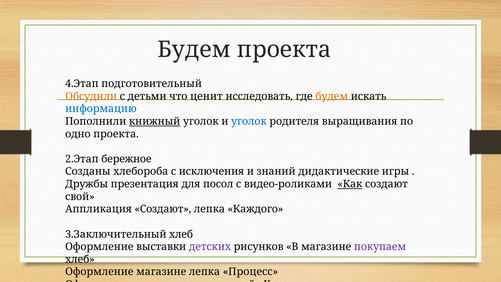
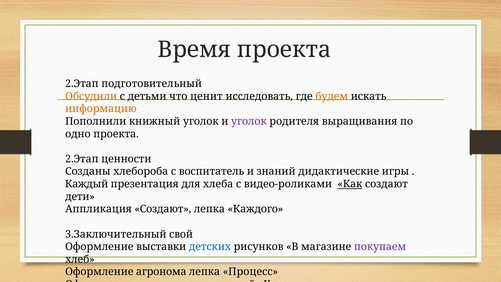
Будем at (194, 50): Будем -> Время
4.Этап at (82, 84): 4.Этап -> 2.Этап
информацию colour: blue -> orange
книжный underline: present -> none
уголок at (249, 121) colour: blue -> purple
бережное: бережное -> ценности
исключения: исключения -> воспитатель
Дружбы: Дружбы -> Каждый
посол: посол -> хлеба
свой: свой -> дети
3.Заключительный хлеб: хлеб -> свой
детских colour: purple -> blue
Оформление магазине: магазине -> агронома
